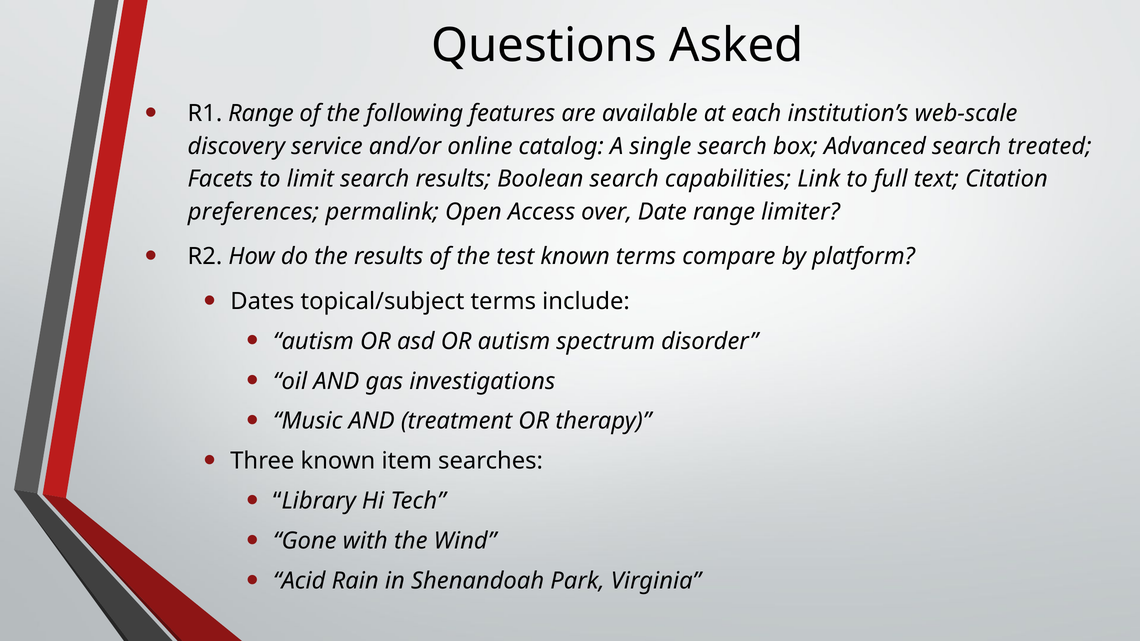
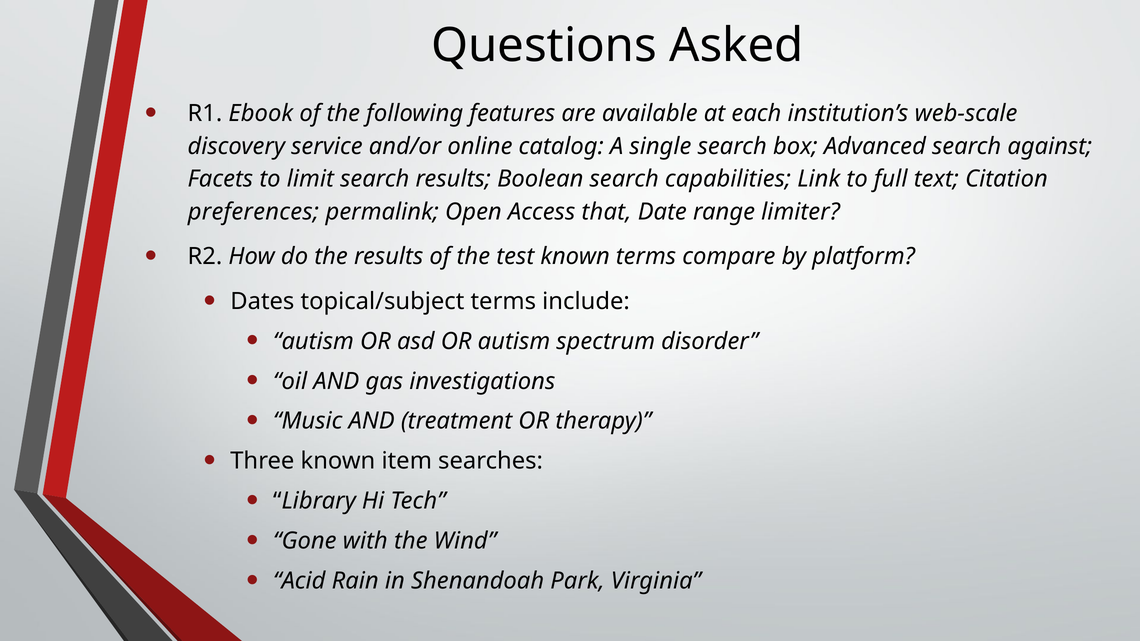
R1 Range: Range -> Ebook
treated: treated -> against
over: over -> that
